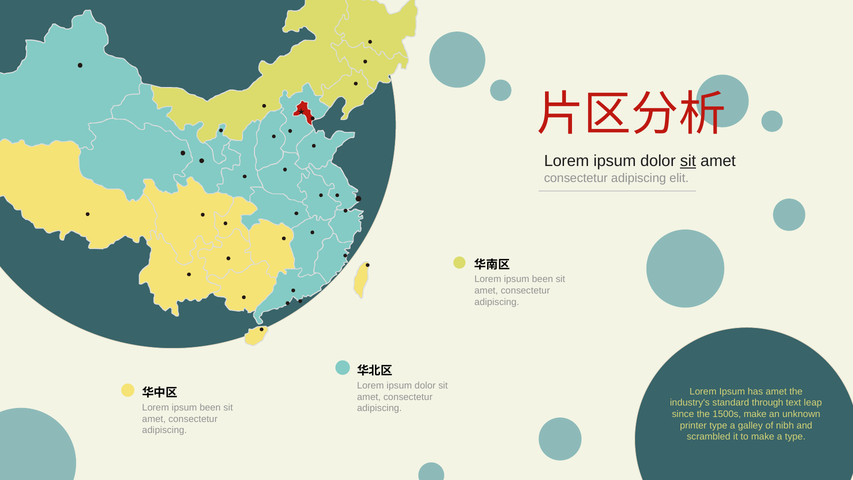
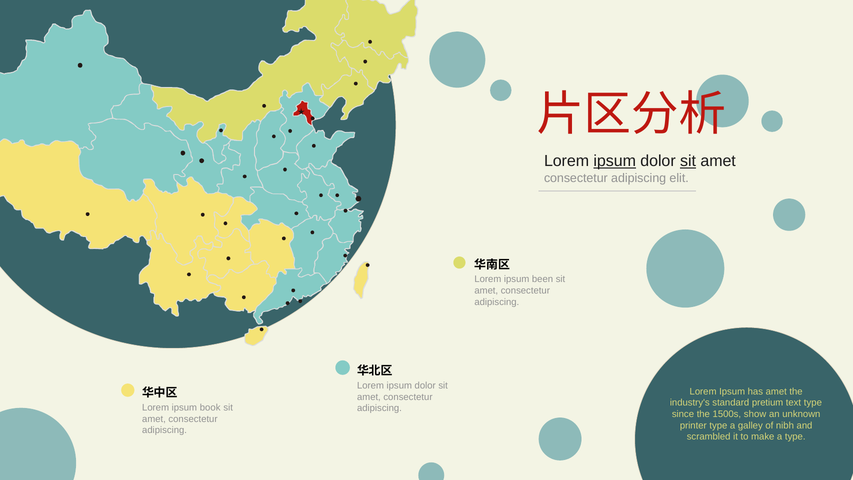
ipsum at (615, 161) underline: none -> present
through: through -> pretium
text leap: leap -> type
been at (210, 407): been -> book
1500s make: make -> show
